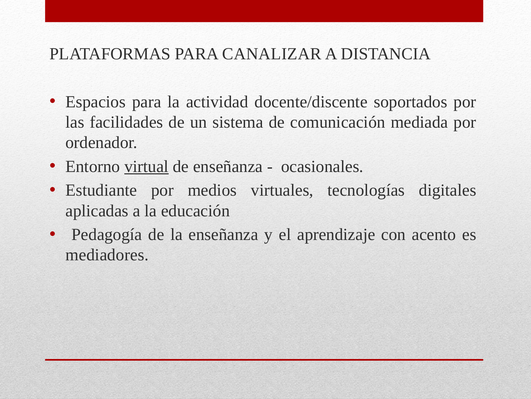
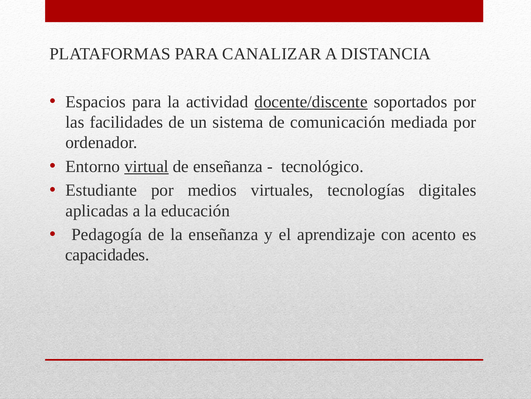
docente/discente underline: none -> present
ocasionales: ocasionales -> tecnológico
mediadores: mediadores -> capacidades
